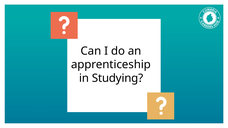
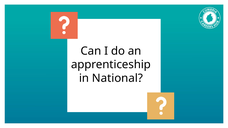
Studying: Studying -> National
